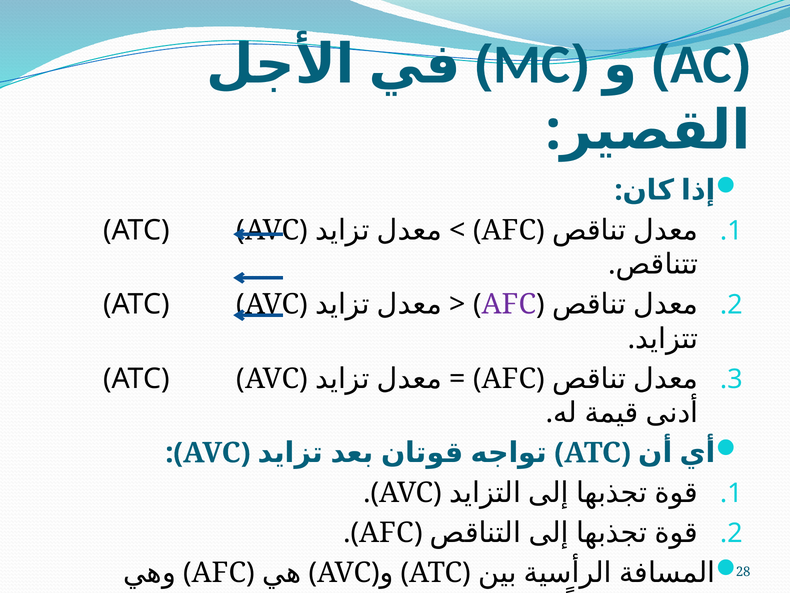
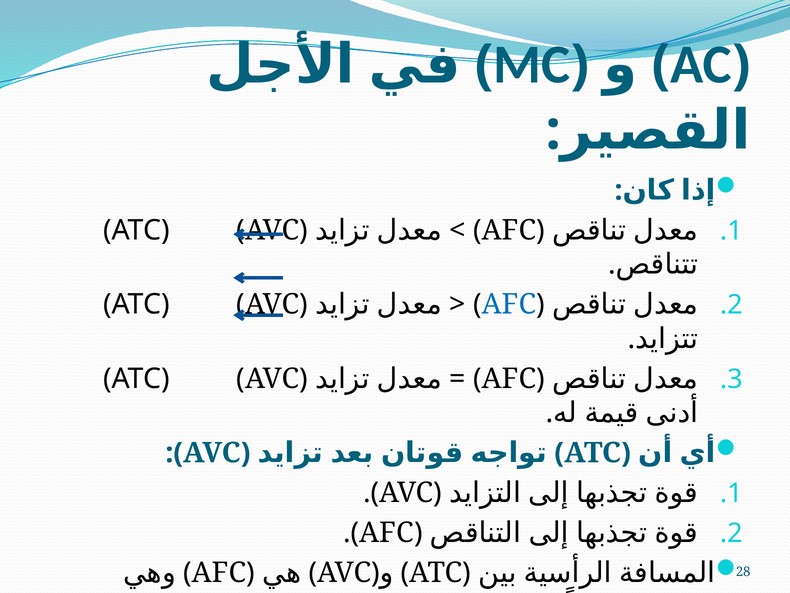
AFC at (509, 304) colour: purple -> blue
